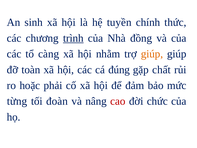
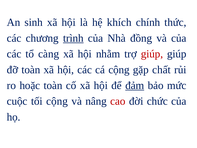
tuyền: tuyền -> khích
giúp at (152, 54) colour: orange -> red
cá đúng: đúng -> cộng
hoặc phải: phải -> toàn
đảm underline: none -> present
từng: từng -> cuộc
tối đoàn: đoàn -> cộng
